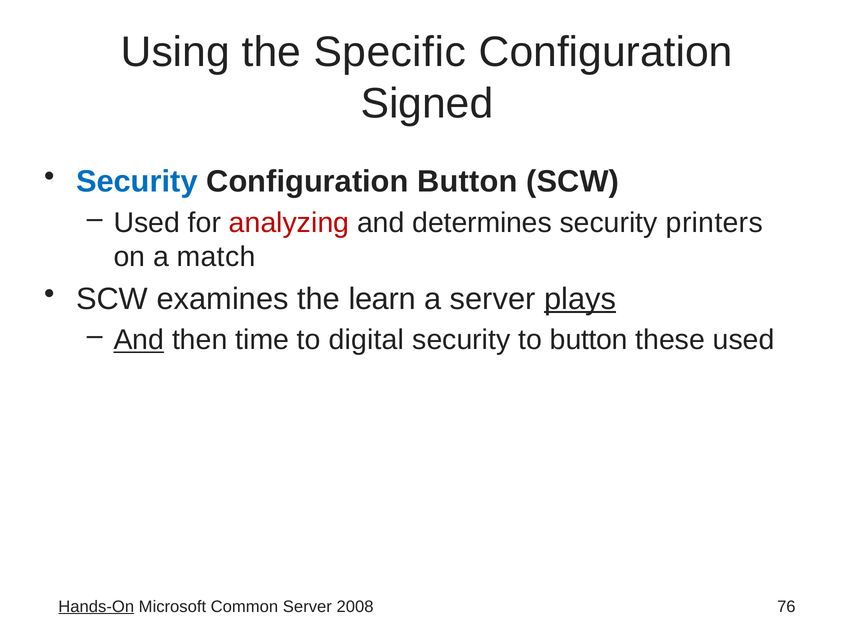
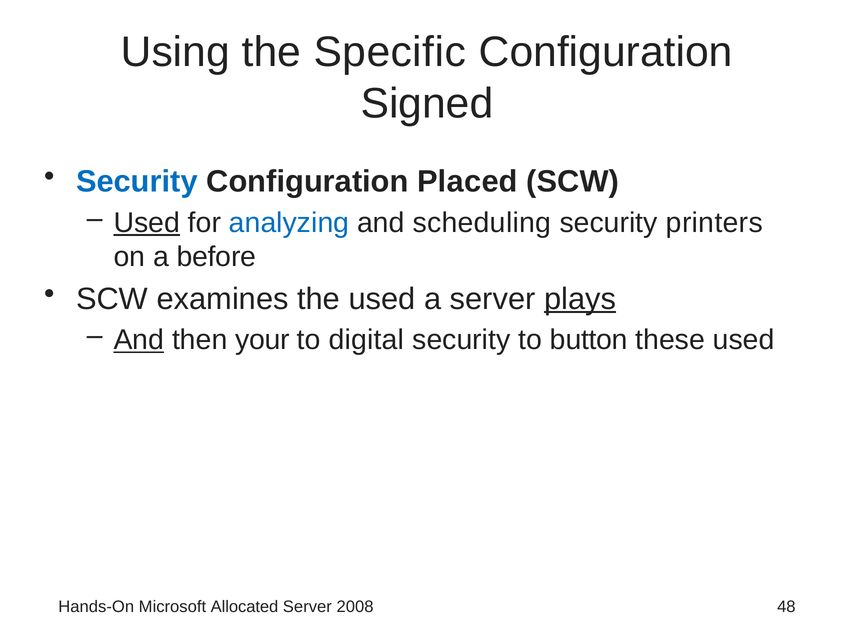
Configuration Button: Button -> Placed
Used at (147, 223) underline: none -> present
analyzing colour: red -> blue
determines: determines -> scheduling
match: match -> before
the learn: learn -> used
time: time -> your
Hands-On underline: present -> none
Common: Common -> Allocated
76: 76 -> 48
